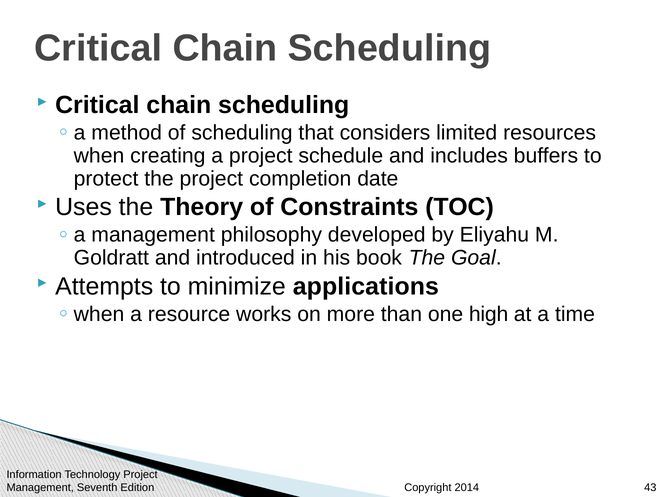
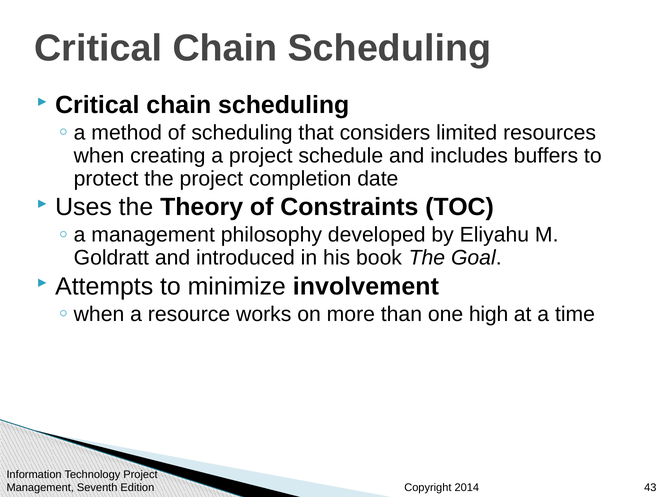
applications: applications -> involvement
